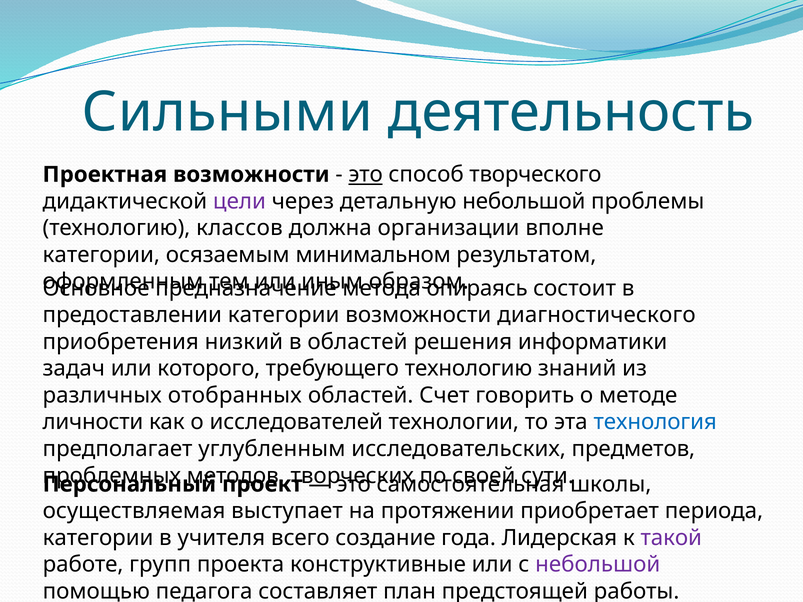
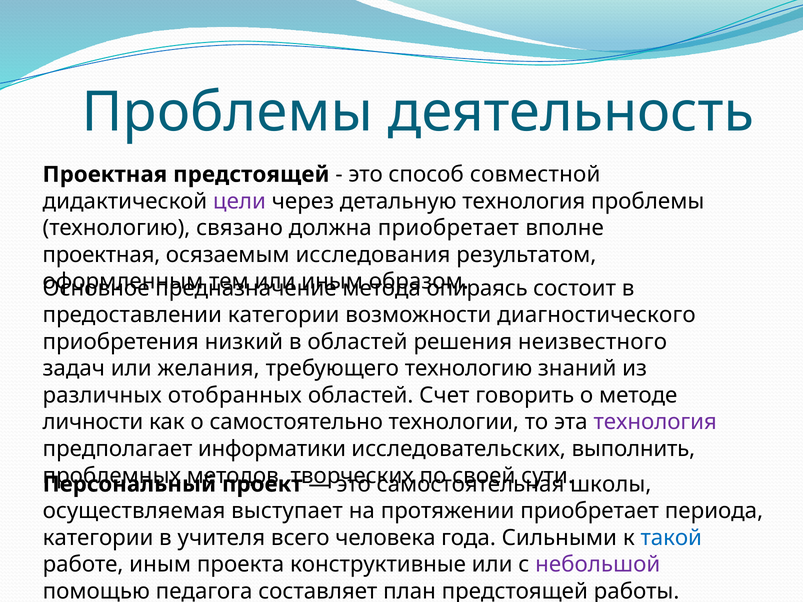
Сильными at (227, 113): Сильными -> Проблемы
Проектная возможности: возможности -> предстоящей
это at (366, 175) underline: present -> none
творческого: творческого -> совместной
детальную небольшой: небольшой -> технология
классов: классов -> связано
должна организации: организации -> приобретает
категории at (101, 255): категории -> проектная
минимальном: минимальном -> исследования
информатики: информатики -> неизвестного
которого: которого -> желания
исследователей: исследователей -> самостоятельно
технология at (655, 422) colour: blue -> purple
углубленным: углубленным -> информатики
предметов: предметов -> выполнить
создание: создание -> человека
Лидерская: Лидерская -> Сильными
такой colour: purple -> blue
работе групп: групп -> иным
